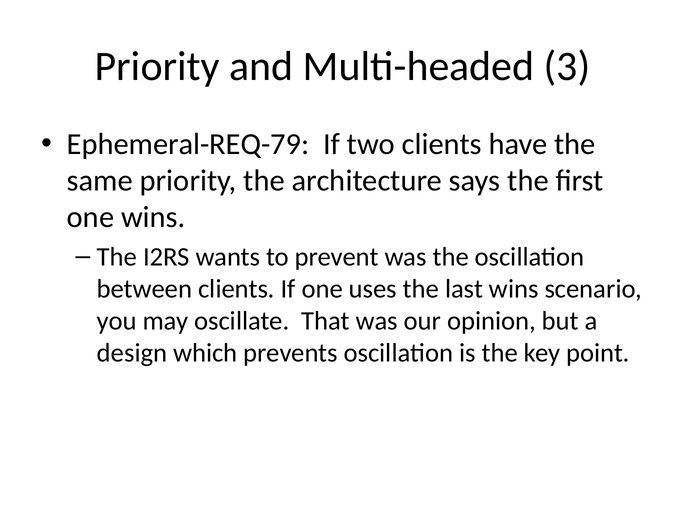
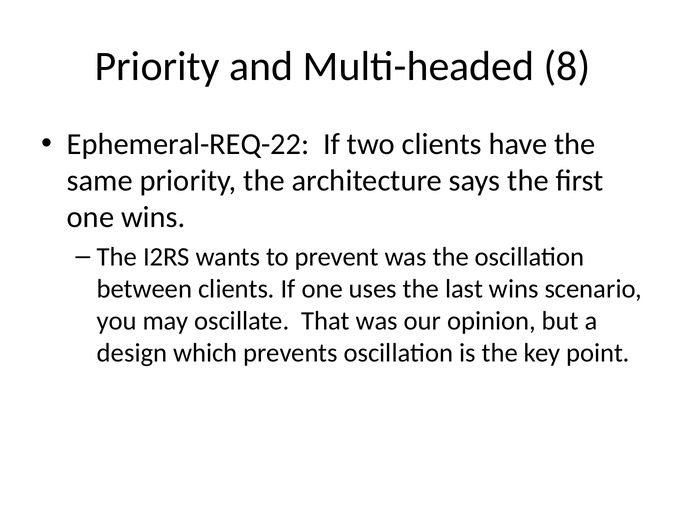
3: 3 -> 8
Ephemeral-REQ-79: Ephemeral-REQ-79 -> Ephemeral-REQ-22
